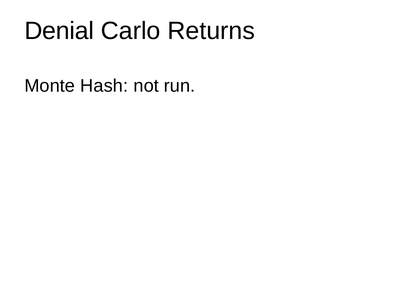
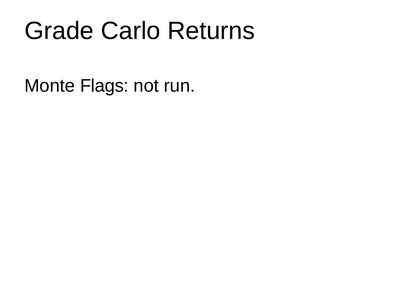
Denial: Denial -> Grade
Hash: Hash -> Flags
